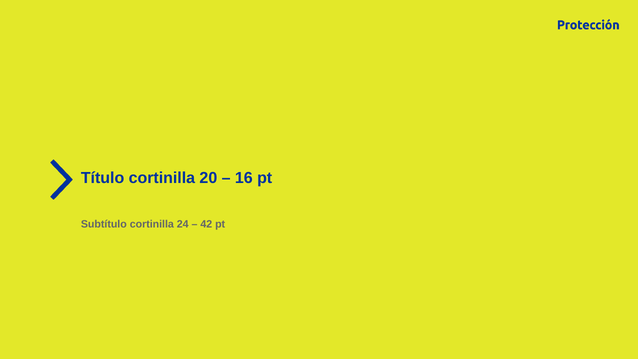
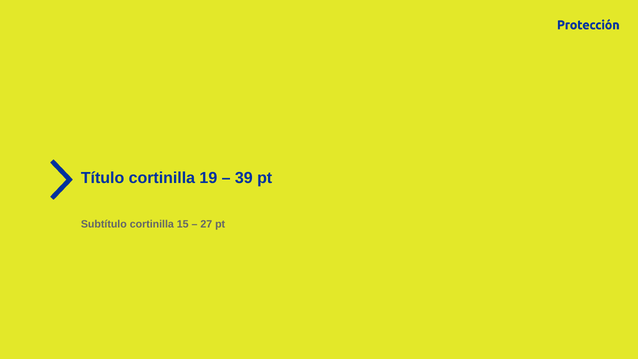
20: 20 -> 19
16: 16 -> 39
24: 24 -> 15
42: 42 -> 27
